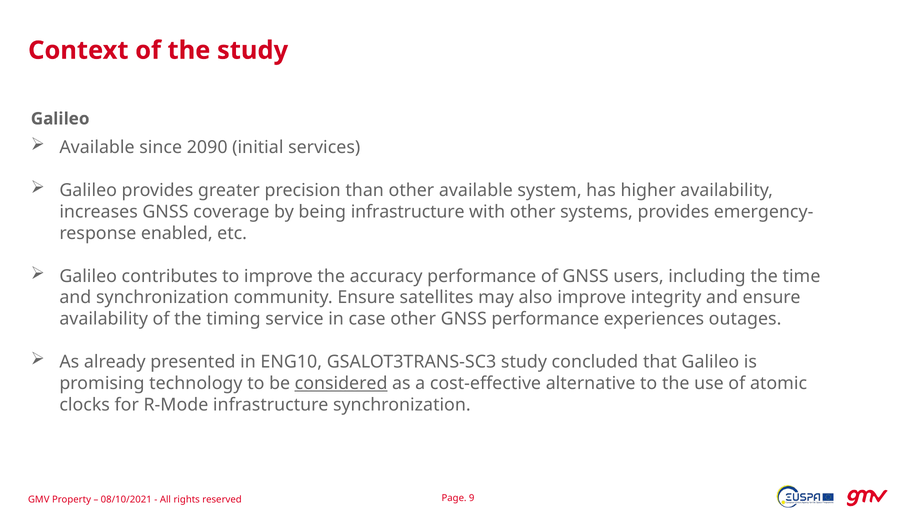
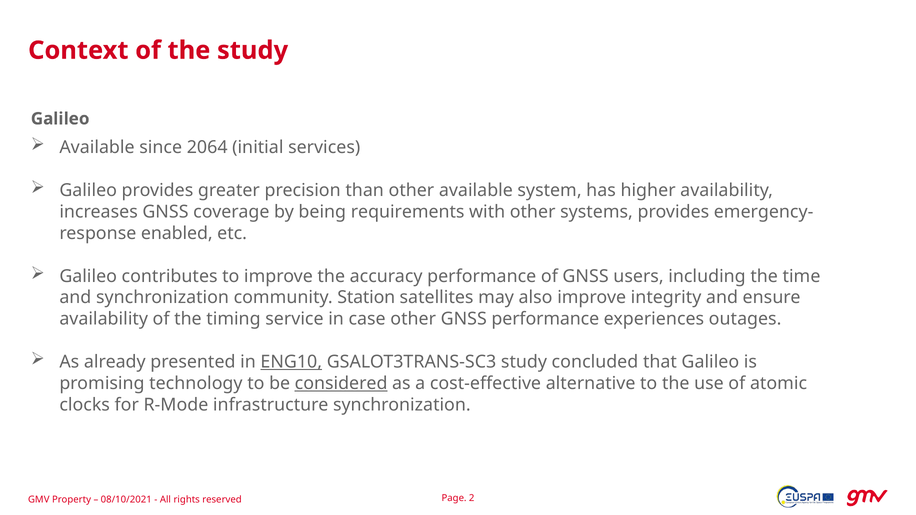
2090: 2090 -> 2064
being infrastructure: infrastructure -> requirements
community Ensure: Ensure -> Station
ENG10 underline: none -> present
9: 9 -> 2
